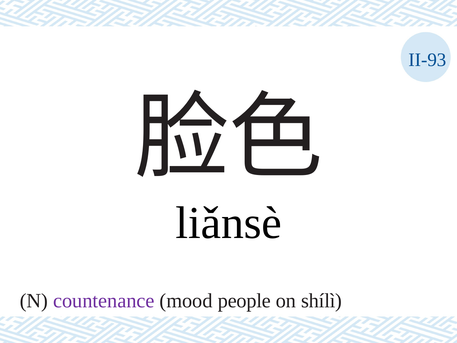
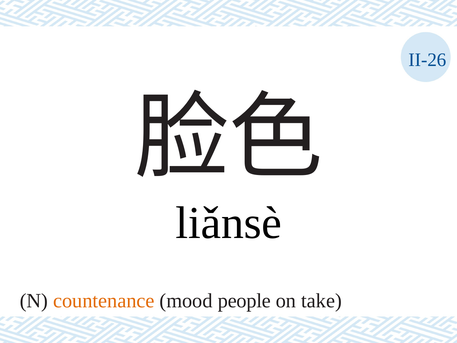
II-93: II-93 -> II-26
countenance colour: purple -> orange
shílì: shílì -> take
